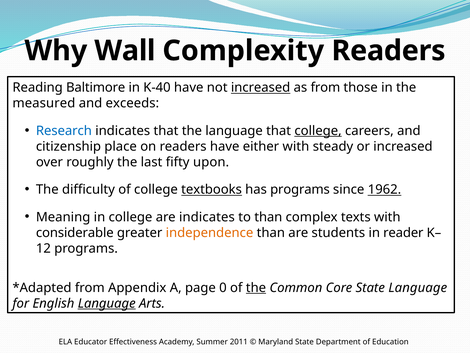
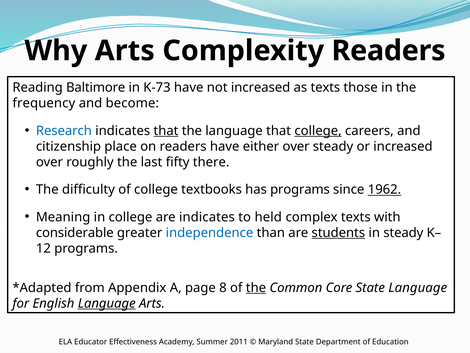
Why Wall: Wall -> Arts
K-40: K-40 -> K-73
increased at (261, 87) underline: present -> none
as from: from -> texts
measured: measured -> frequency
exceeds: exceeds -> become
that at (166, 131) underline: none -> present
either with: with -> over
upon: upon -> there
textbooks underline: present -> none
to than: than -> held
independence colour: orange -> blue
students underline: none -> present
in reader: reader -> steady
0: 0 -> 8
